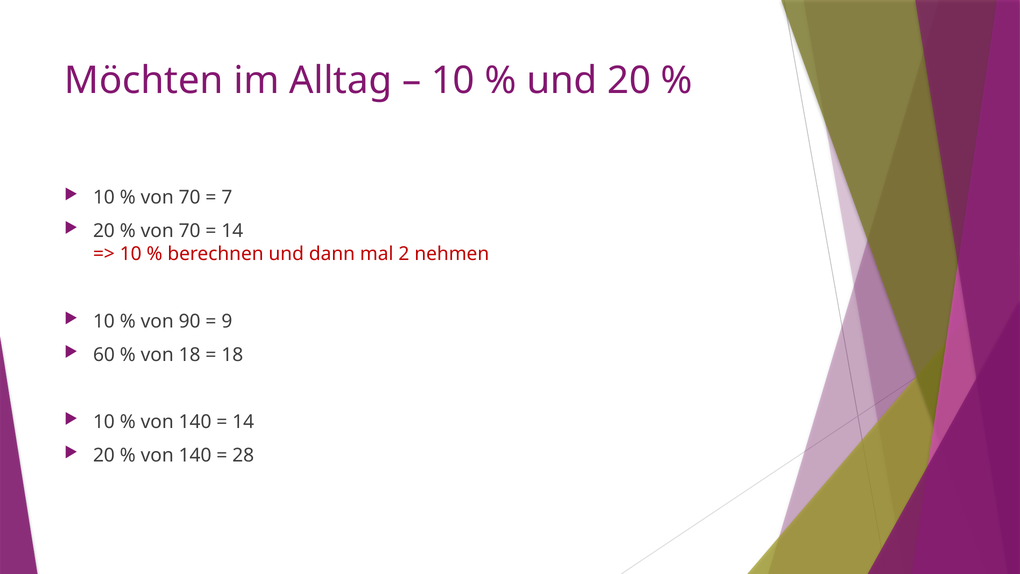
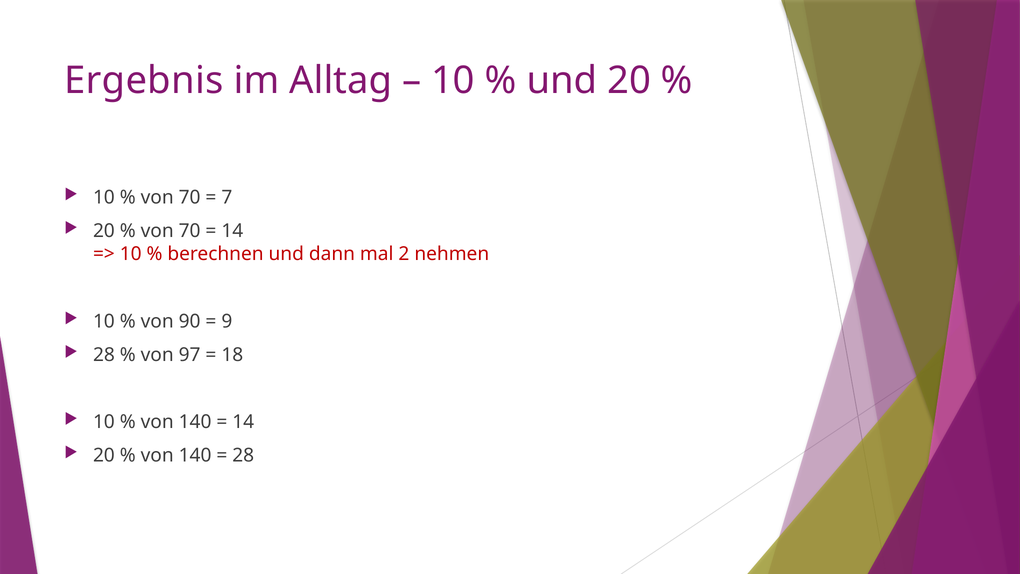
Möchten: Möchten -> Ergebnis
60 at (104, 355): 60 -> 28
von 18: 18 -> 97
